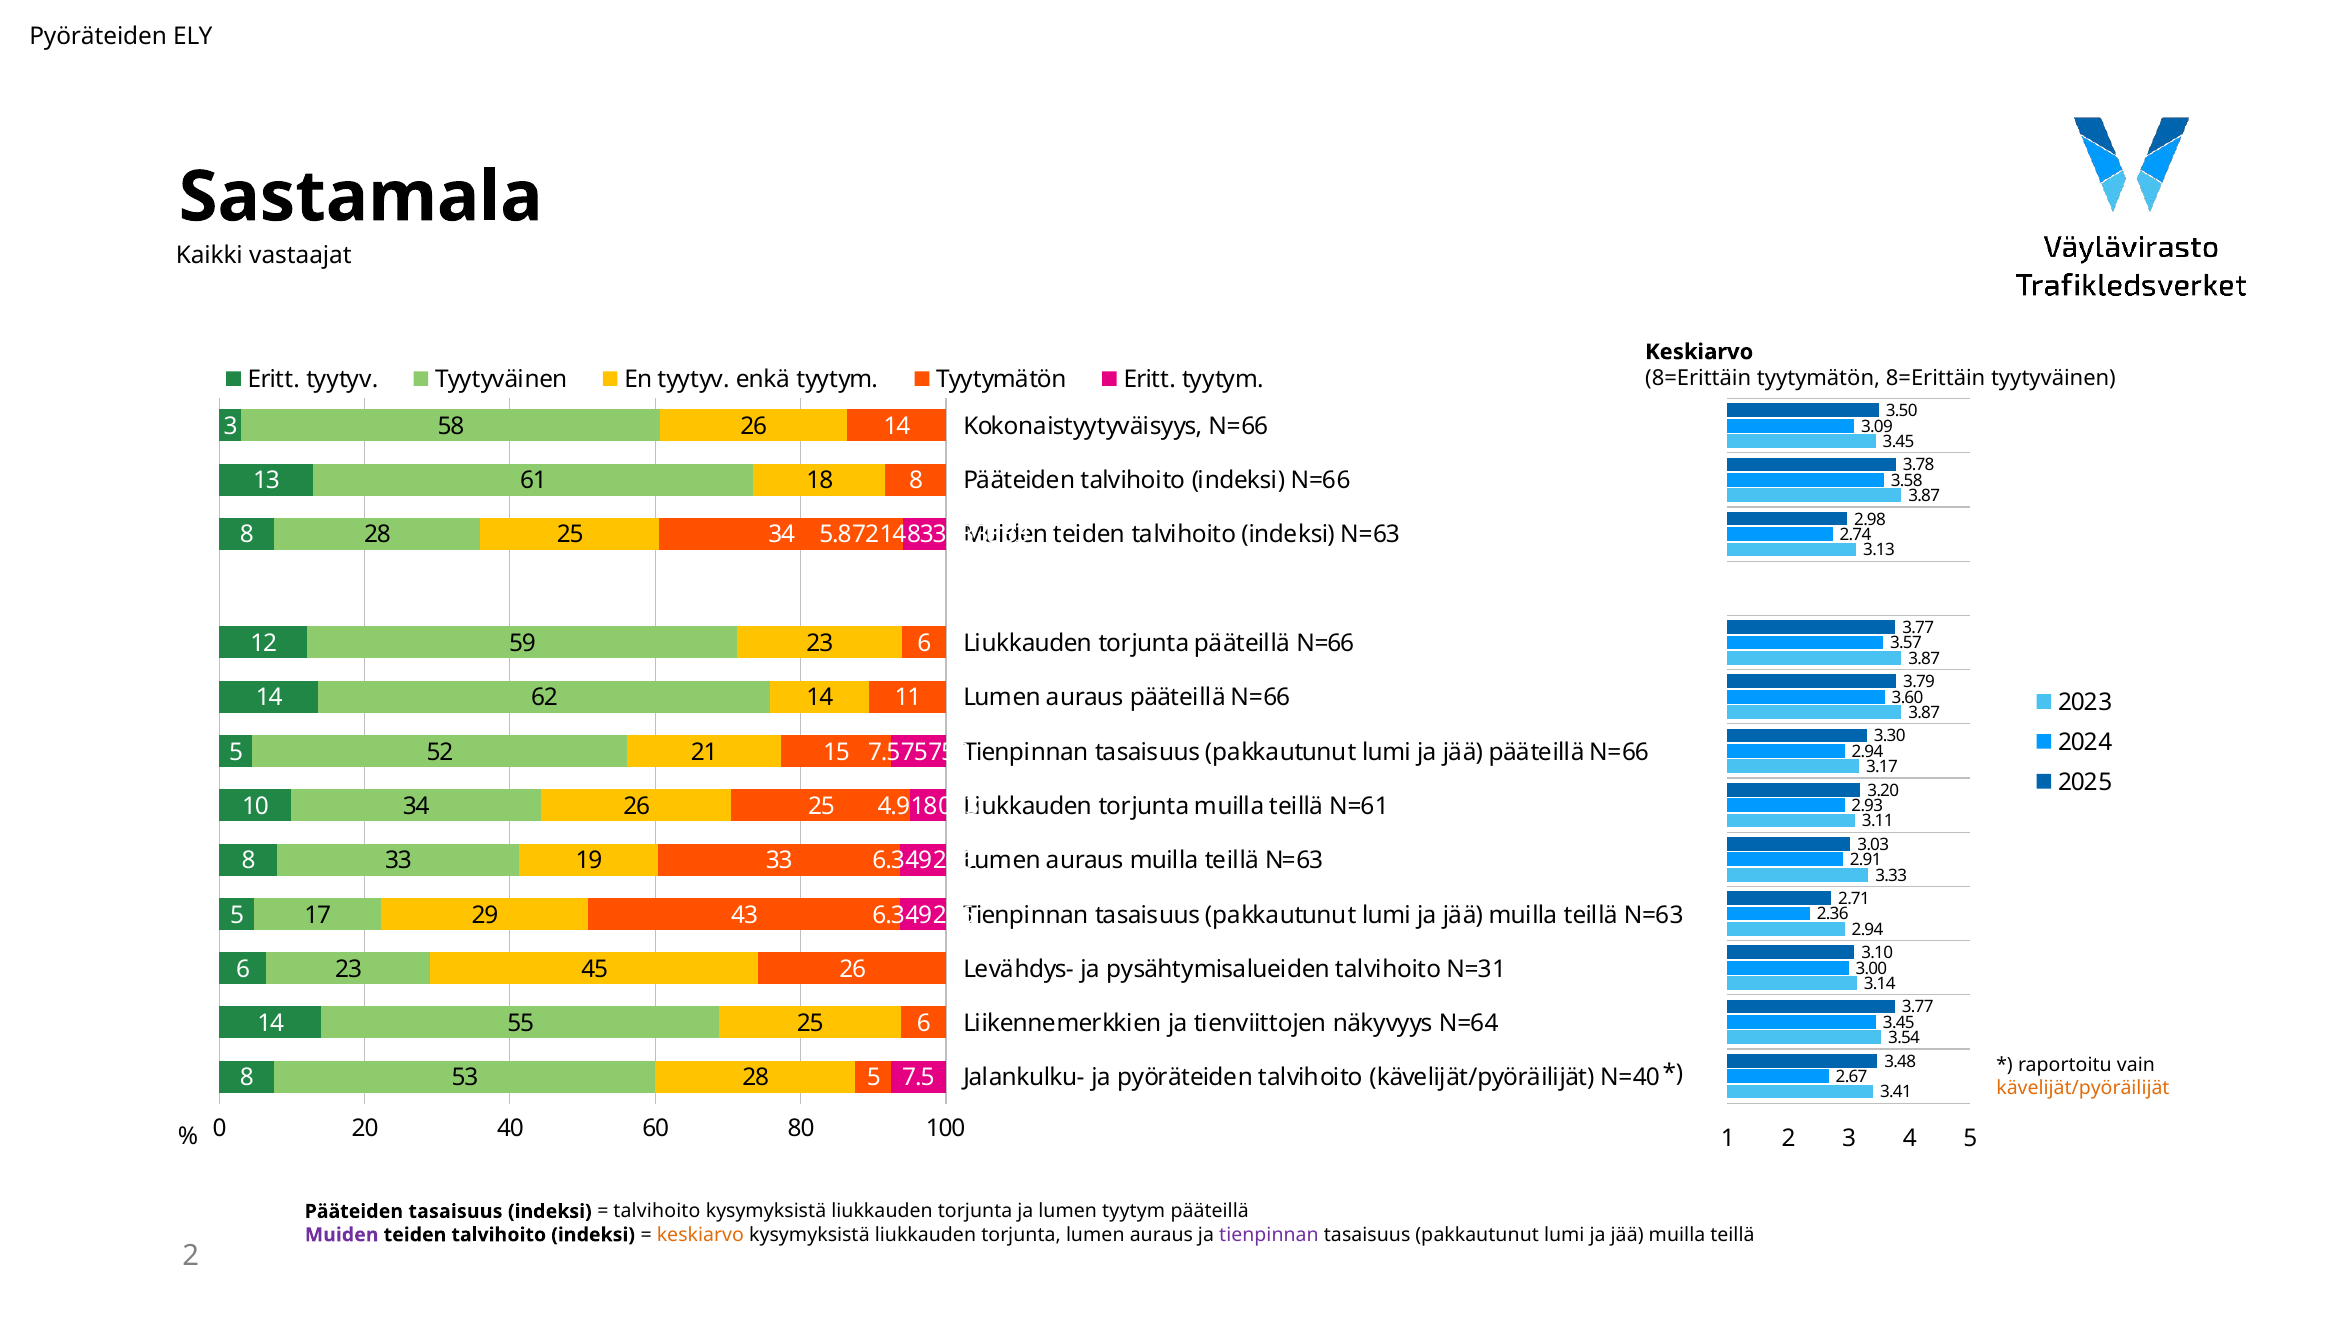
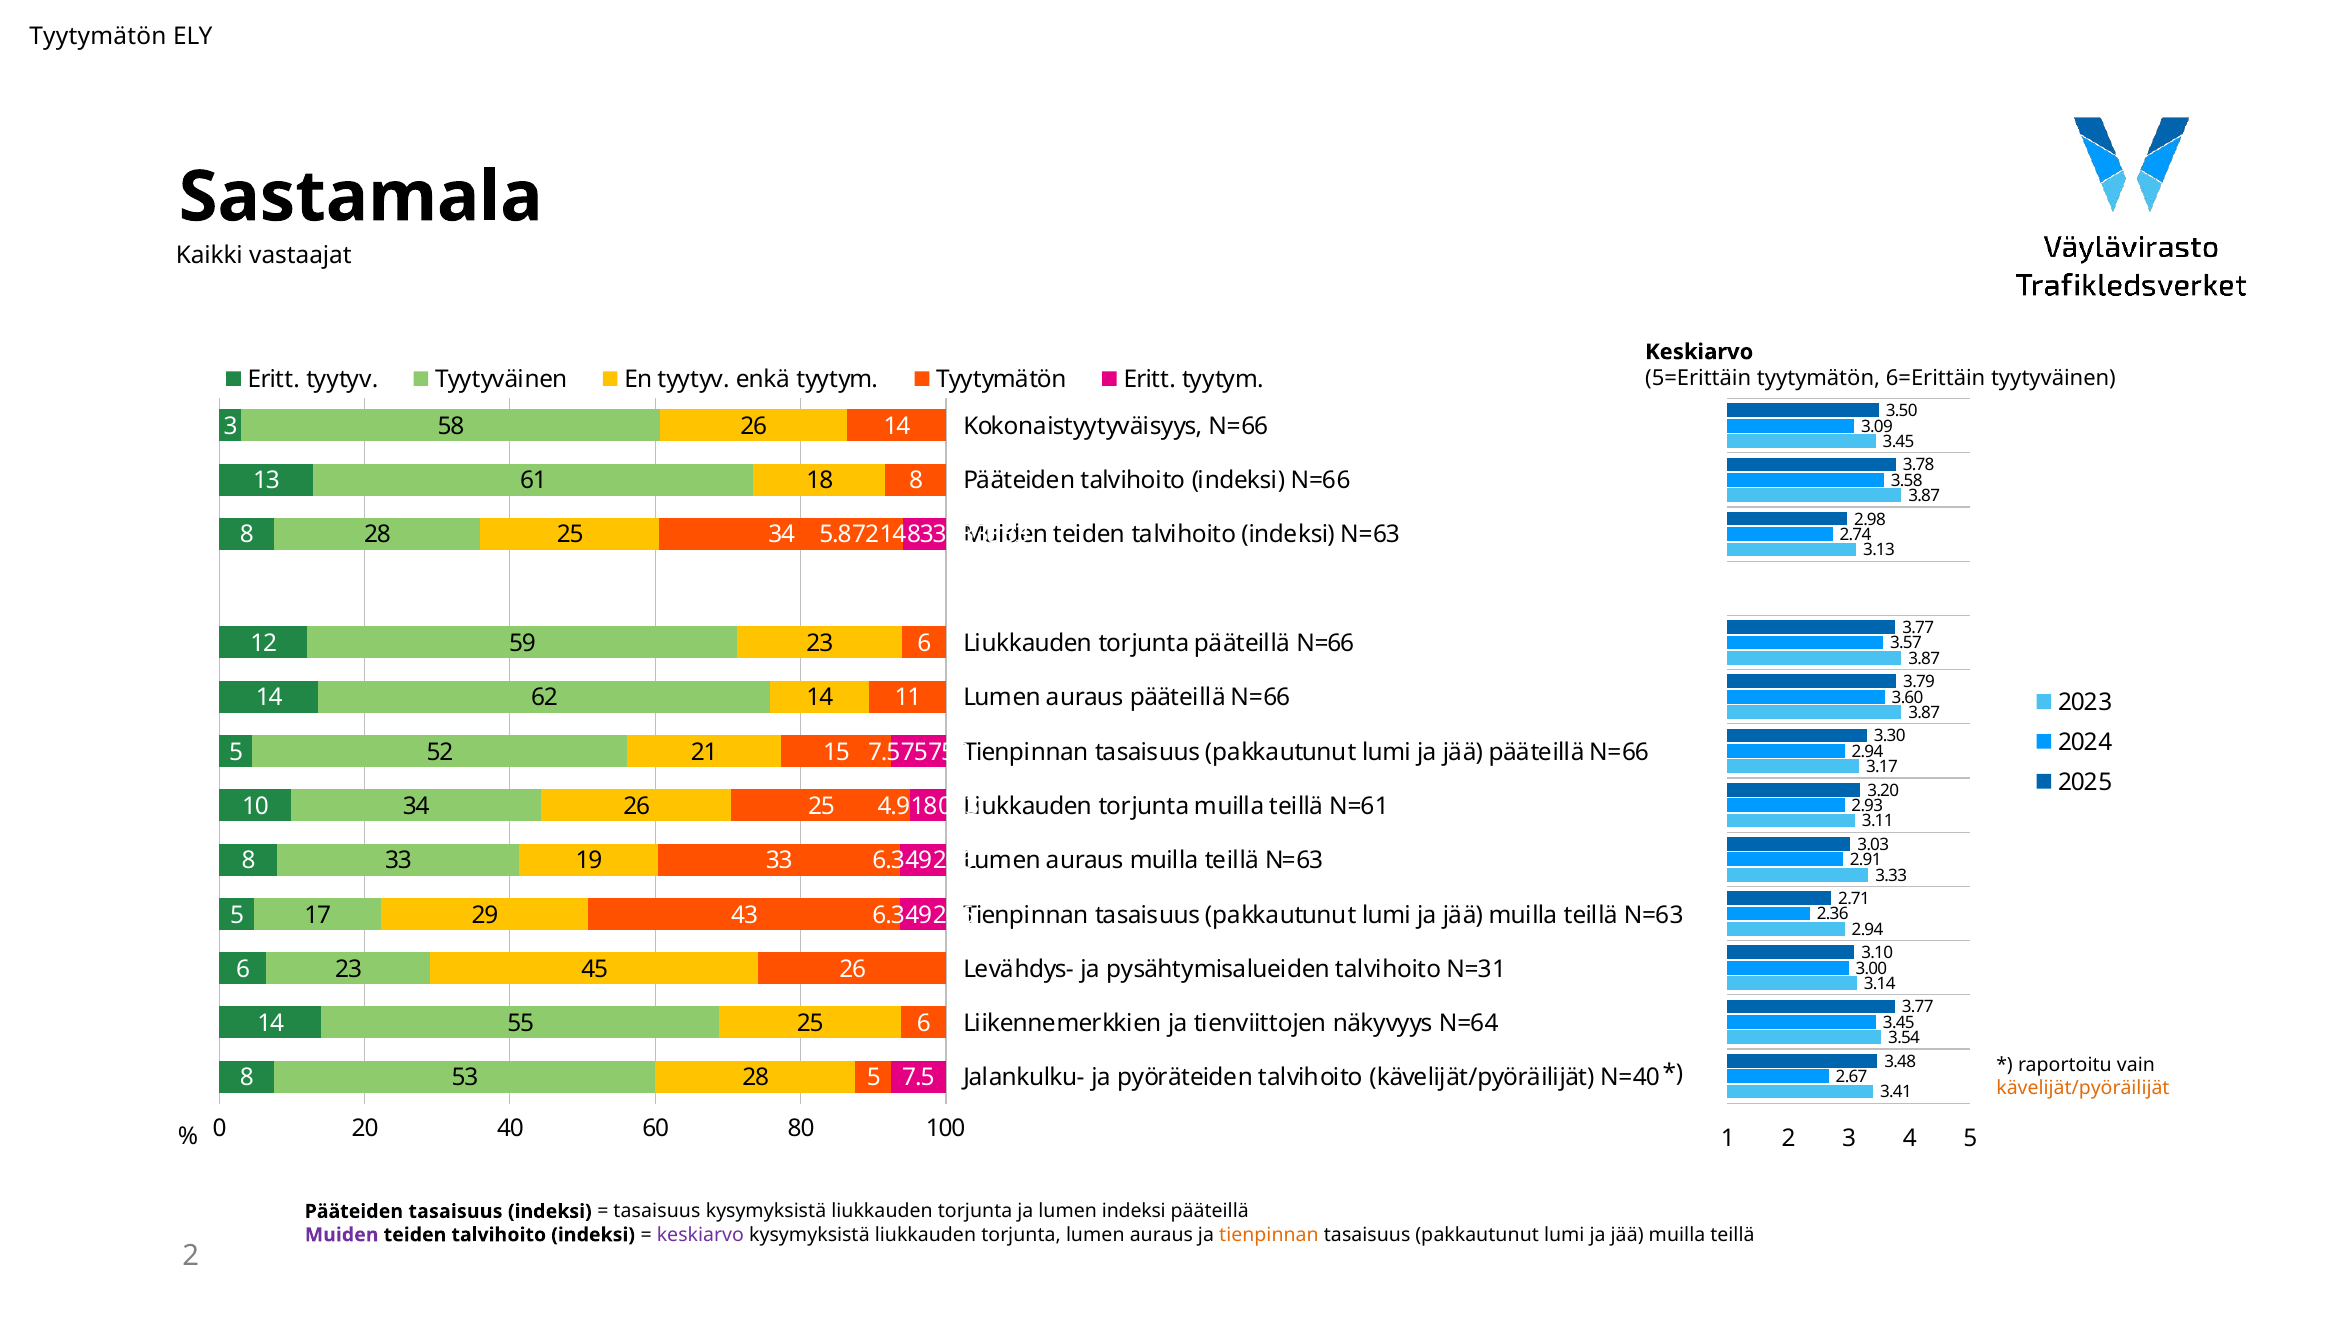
Pyöräteiden at (98, 36): Pyöräteiden -> Tyytymätön
8=Erittäin at (1698, 378): 8=Erittäin -> 5=Erittäin
tyytymätön 8=Erittäin: 8=Erittäin -> 6=Erittäin
talvihoito at (657, 1211): talvihoito -> tasaisuus
lumen tyytym: tyytym -> indeksi
keskiarvo at (700, 1235) colour: orange -> purple
tienpinnan at (1269, 1235) colour: purple -> orange
